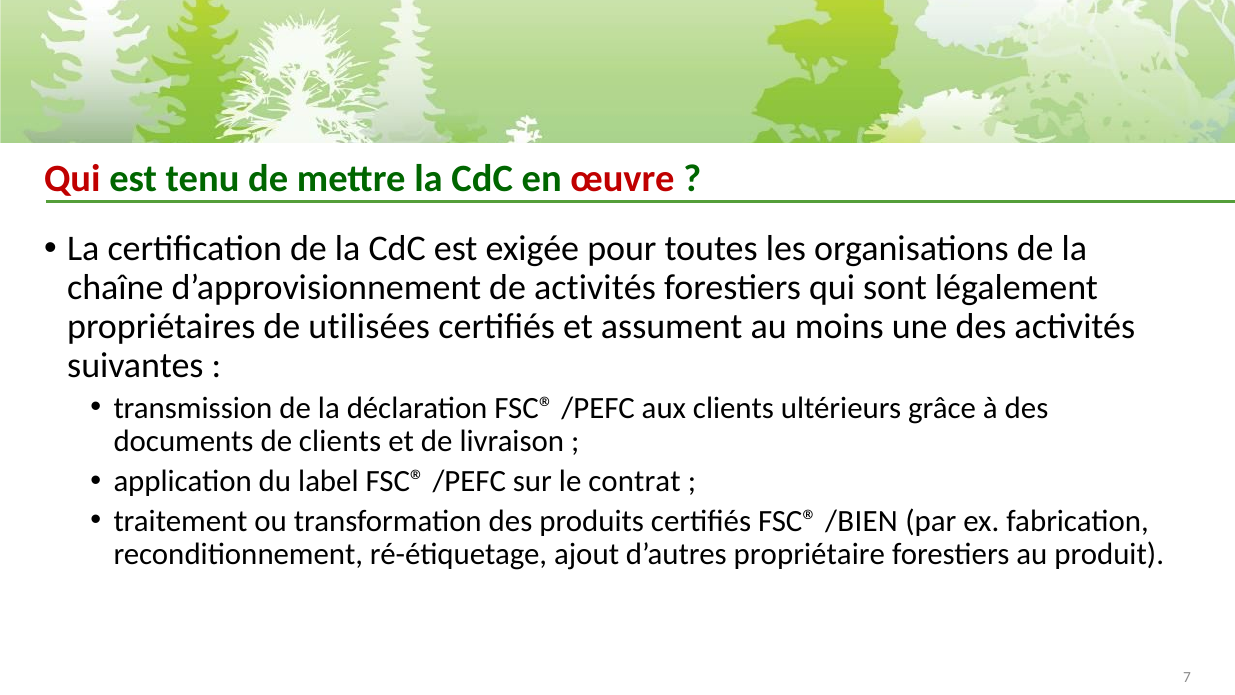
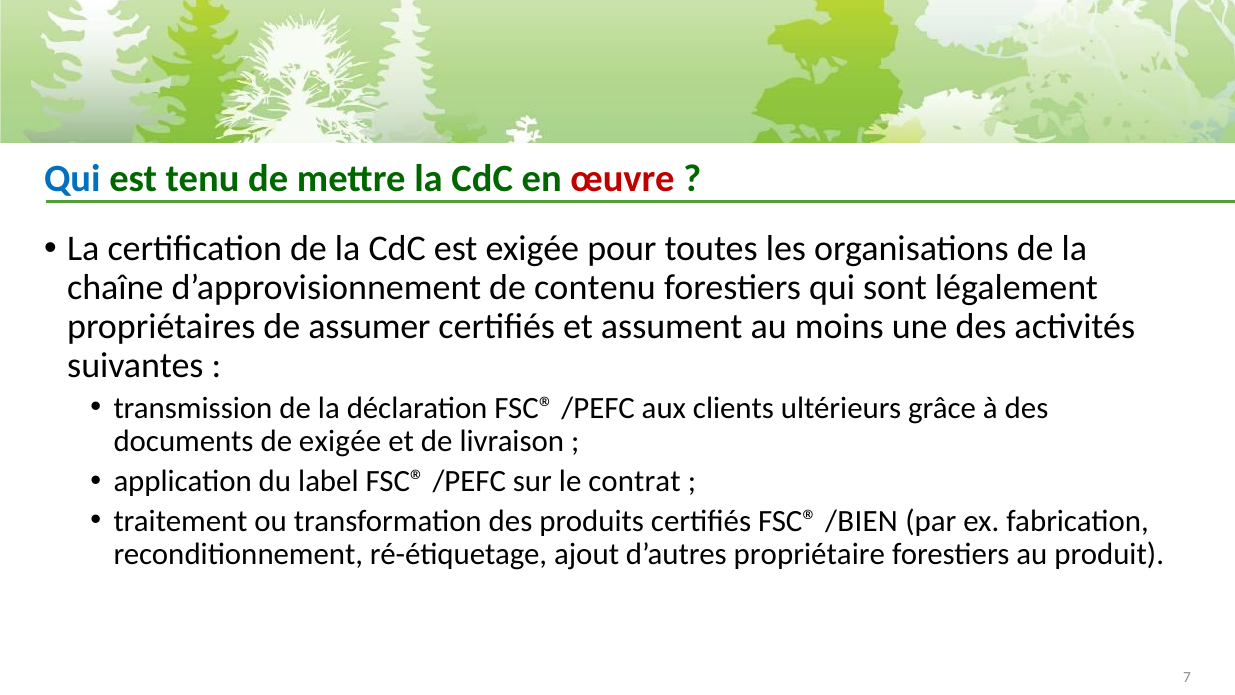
Qui at (72, 179) colour: red -> blue
de activités: activités -> contenu
utilisées: utilisées -> assumer
de clients: clients -> exigée
